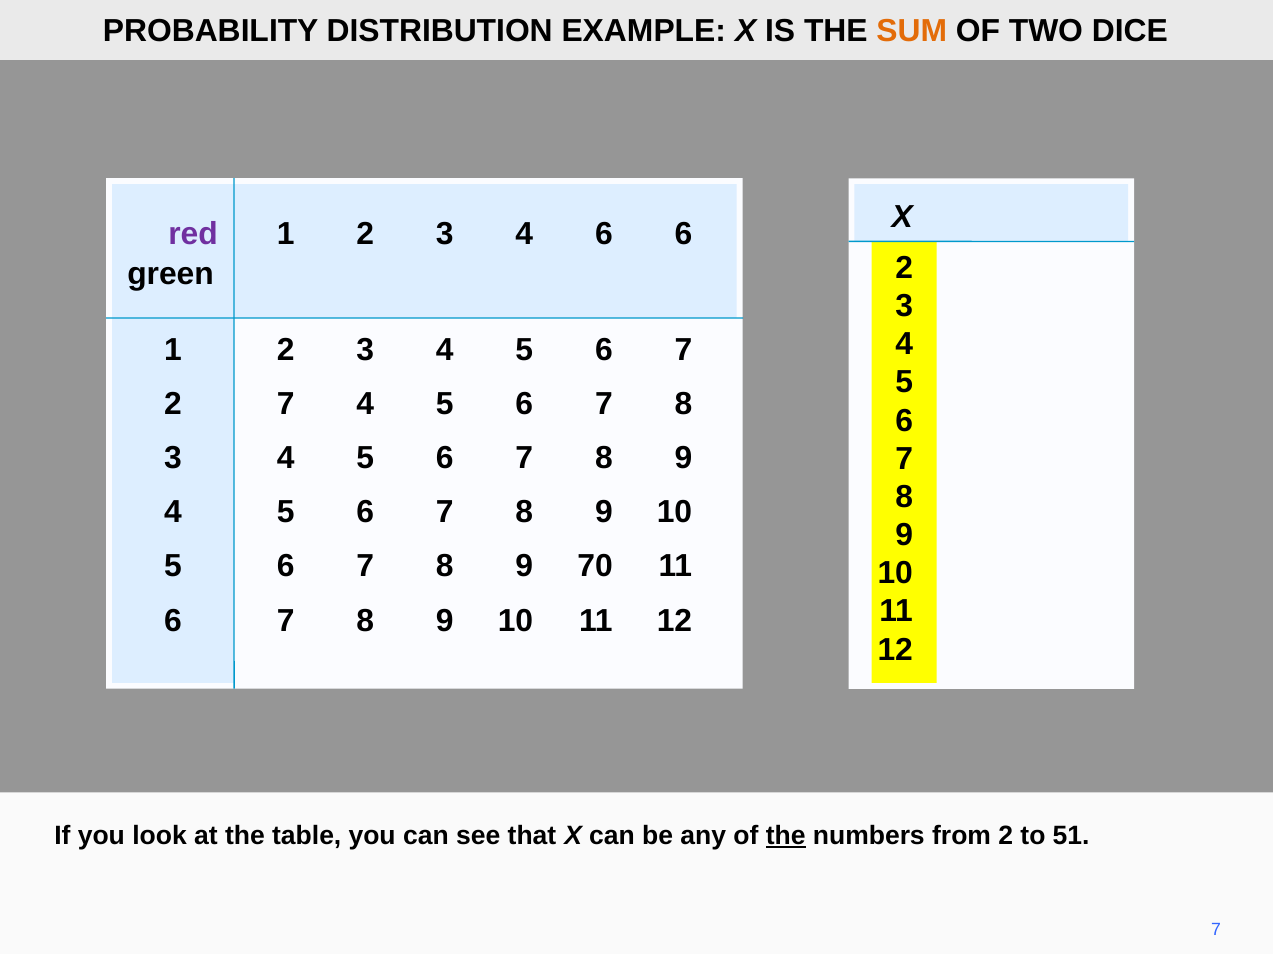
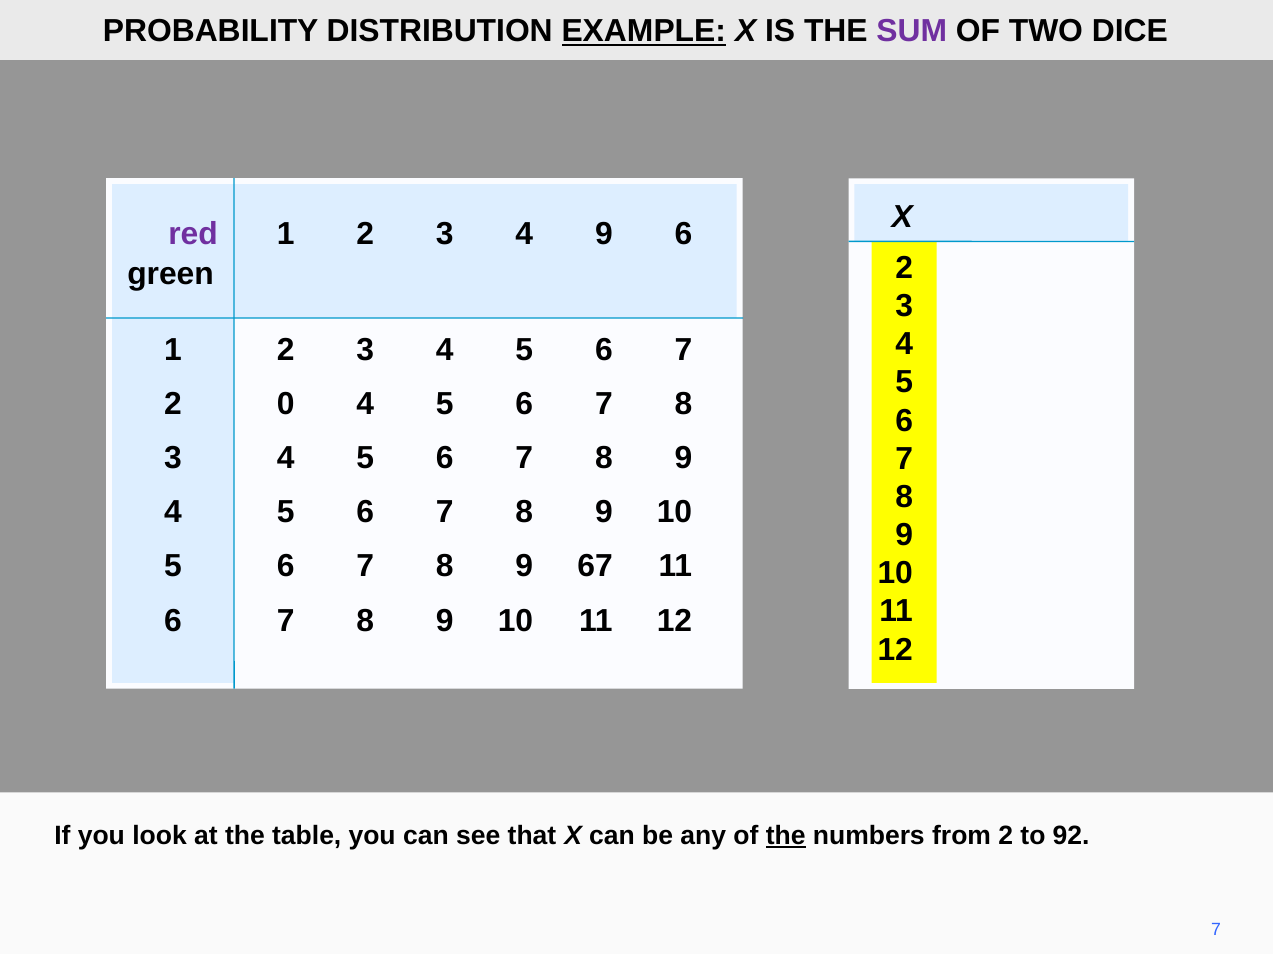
EXAMPLE underline: none -> present
SUM colour: orange -> purple
4 6: 6 -> 9
2 7: 7 -> 0
70: 70 -> 67
51: 51 -> 92
